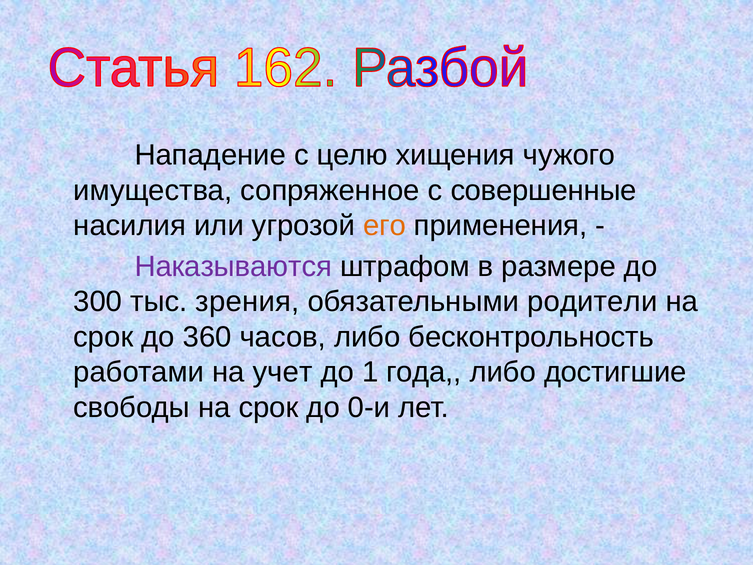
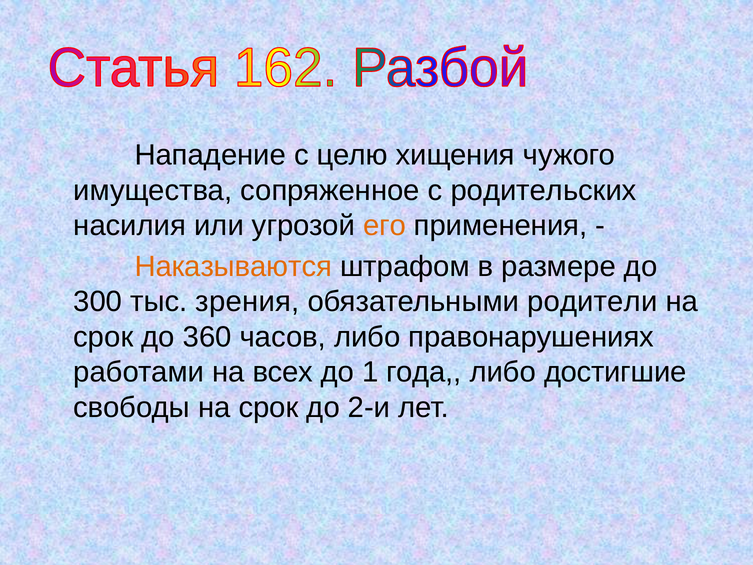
совершенные: совершенные -> родительских
Наказываются colour: purple -> orange
бесконтрольность: бесконтрольность -> правонарушениях
учет: учет -> всех
0-и: 0-и -> 2-и
